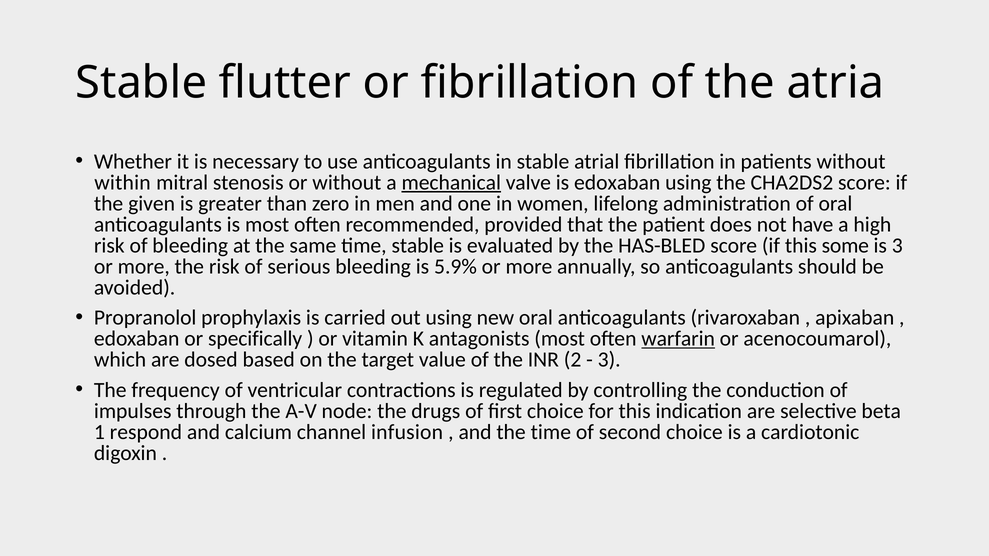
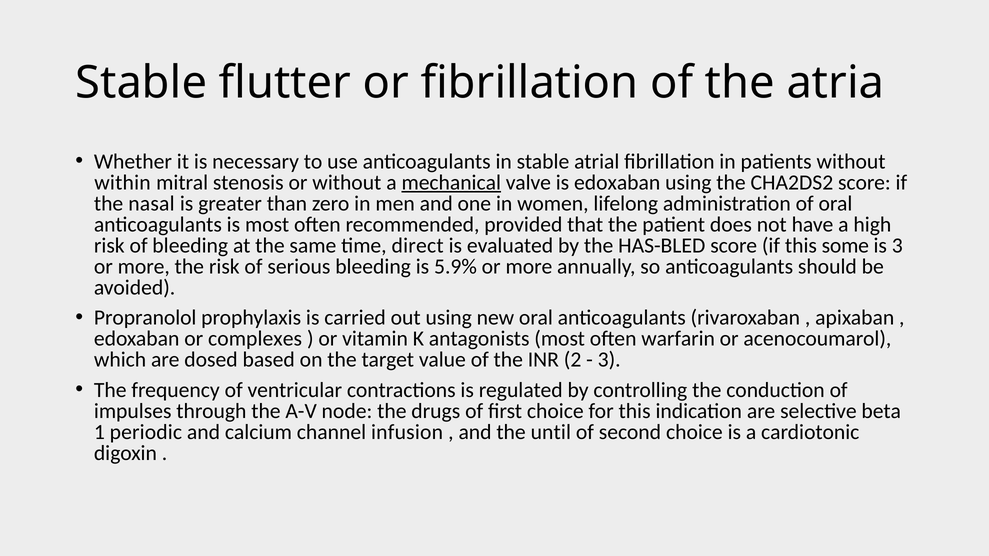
given: given -> nasal
time stable: stable -> direct
specifically: specifically -> complexes
warfarin underline: present -> none
respond: respond -> periodic
the time: time -> until
